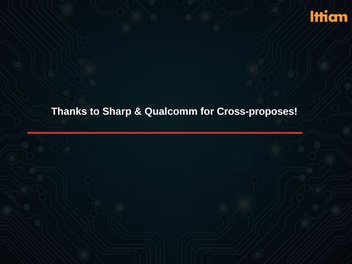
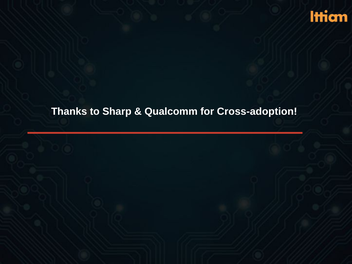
Cross-proposes: Cross-proposes -> Cross-adoption
